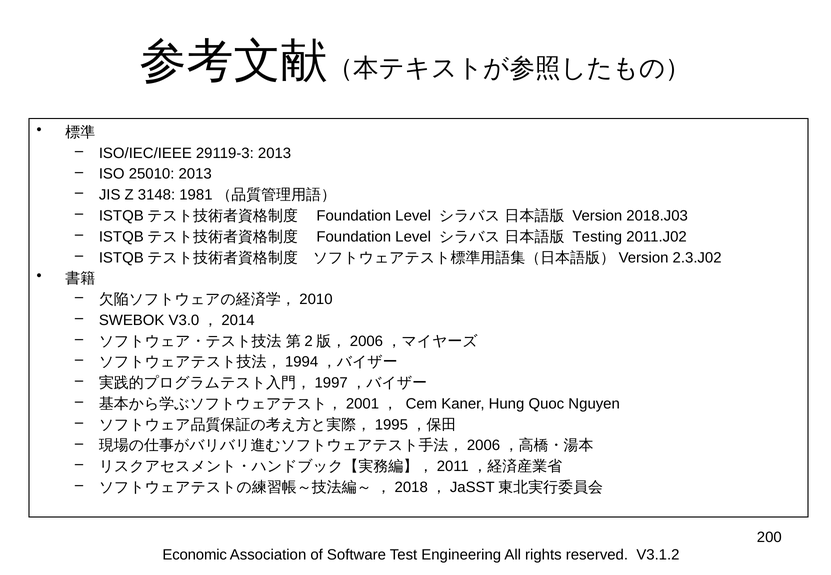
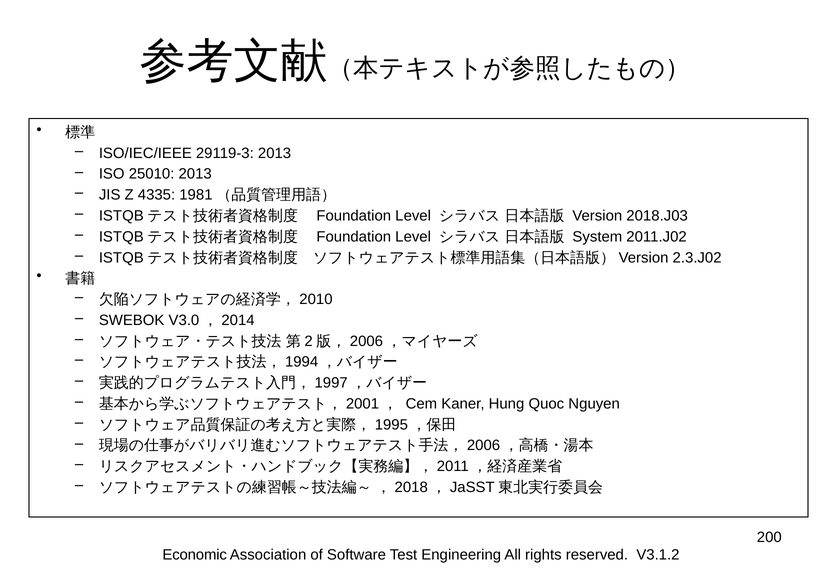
3148: 3148 -> 4335
Testing: Testing -> System
